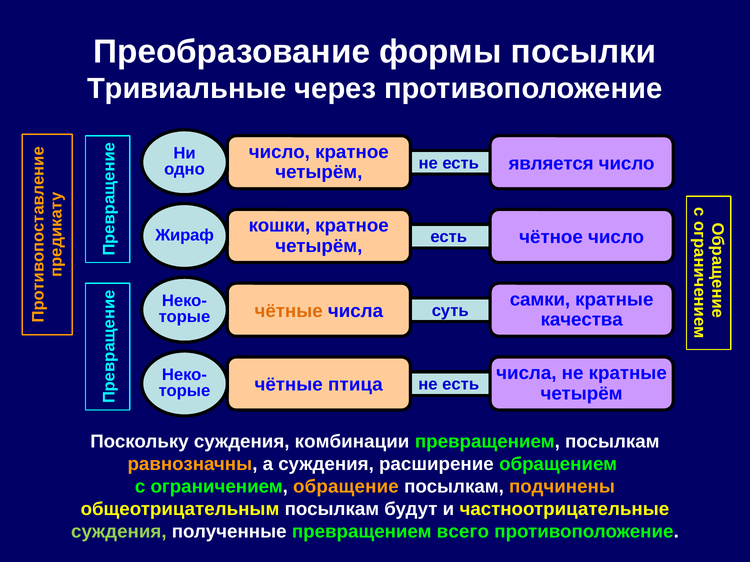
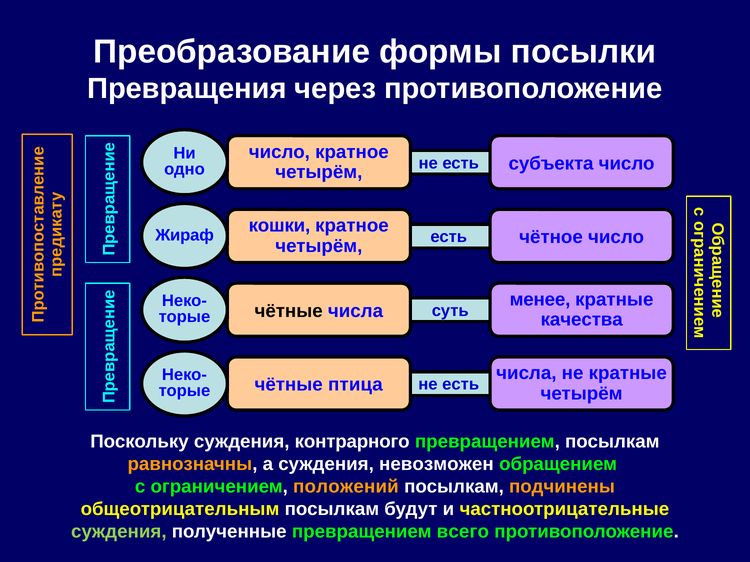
Тривиальные: Тривиальные -> Превращения
является: является -> субъекта
самки: самки -> менее
чётные at (289, 311) colour: orange -> black
комбинации: комбинации -> контрарного
расширение: расширение -> невозможен
обращение: обращение -> положений
